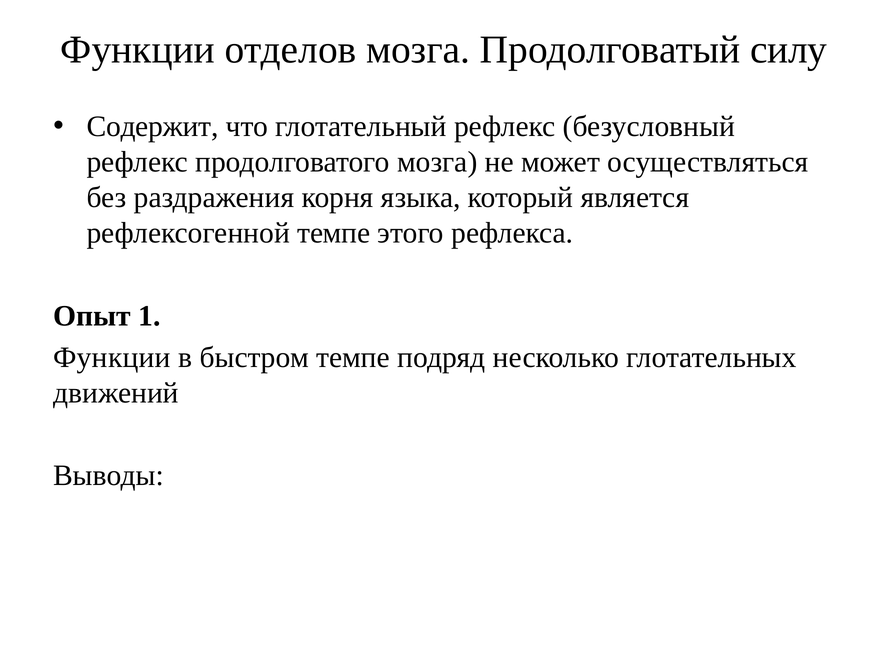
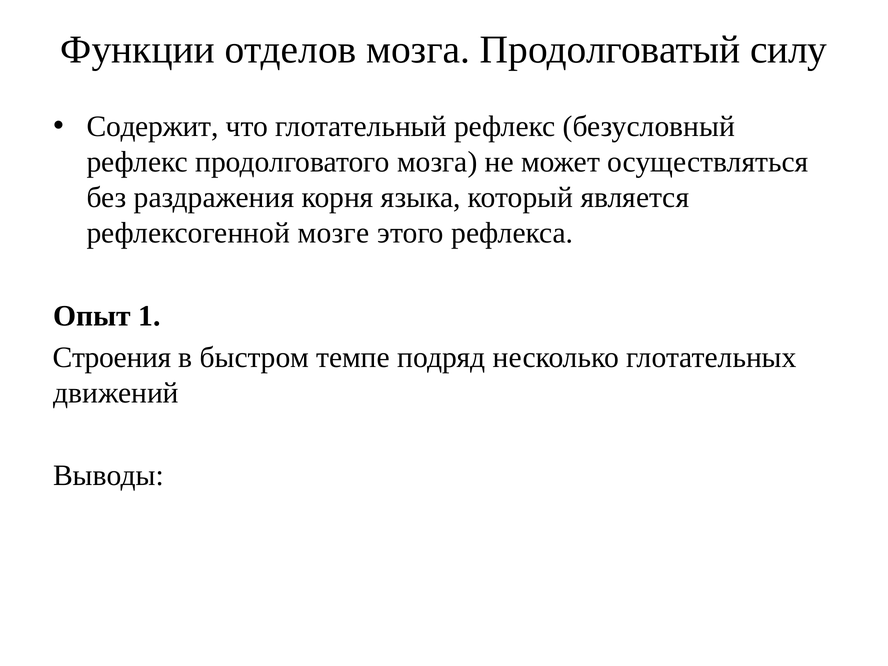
рефлексогенной темпе: темпе -> мозге
Функции at (112, 357): Функции -> Строения
